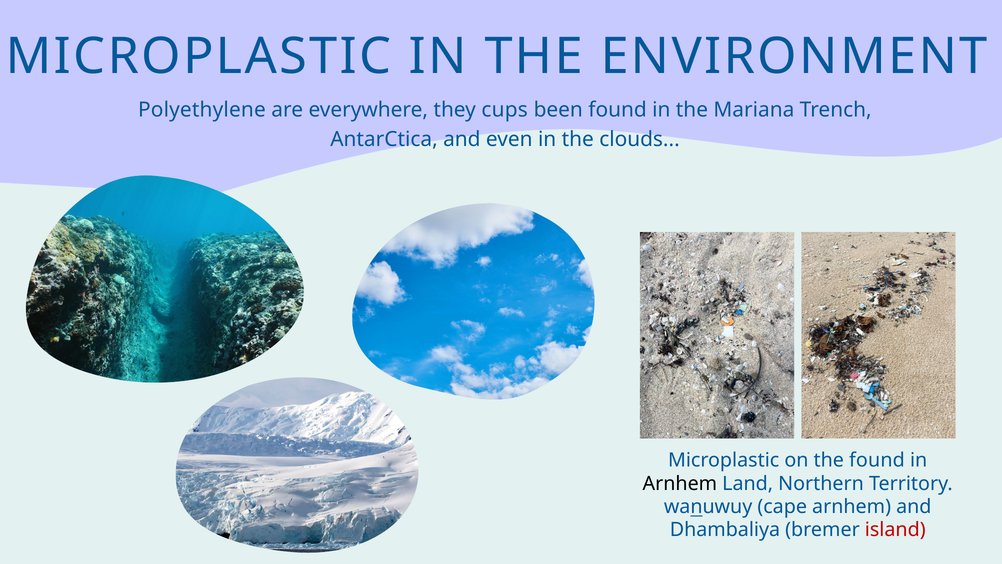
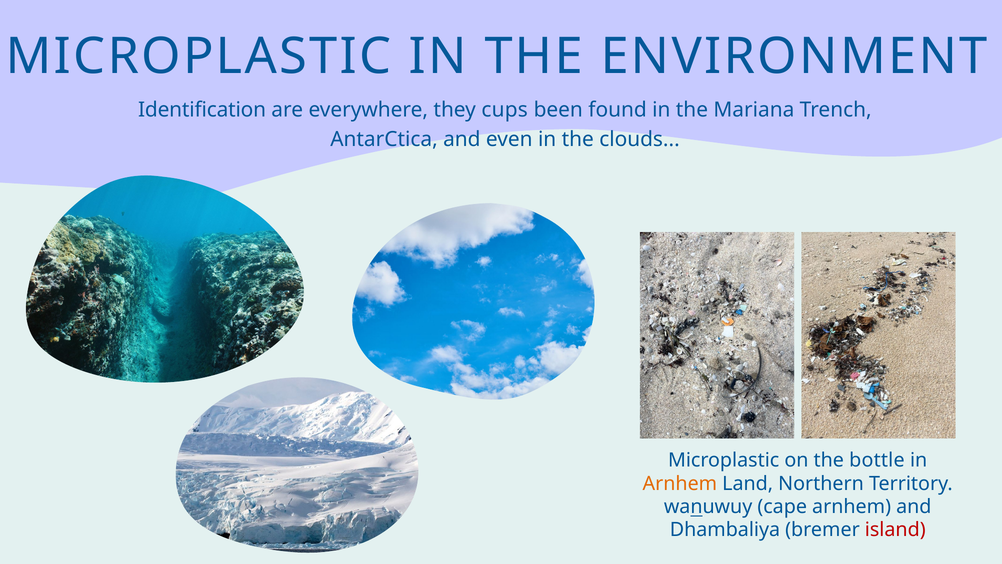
Polyethylene: Polyethylene -> Identification
the found: found -> bottle
Arnhem at (680, 483) colour: black -> orange
